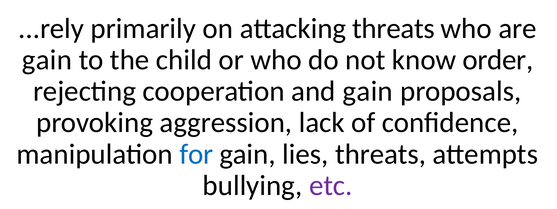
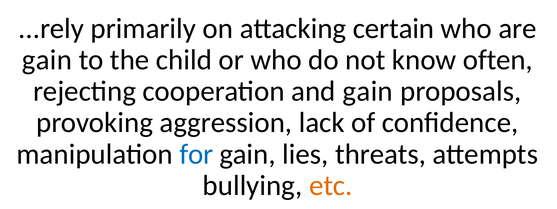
attacking threats: threats -> certain
order: order -> often
etc colour: purple -> orange
